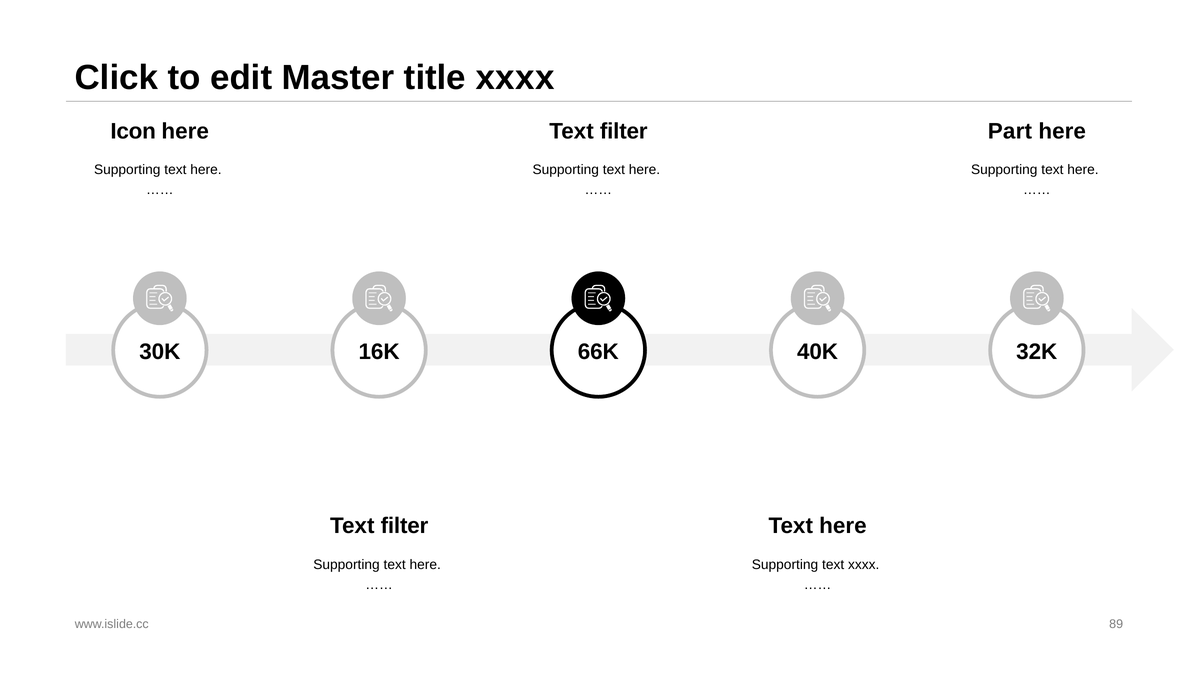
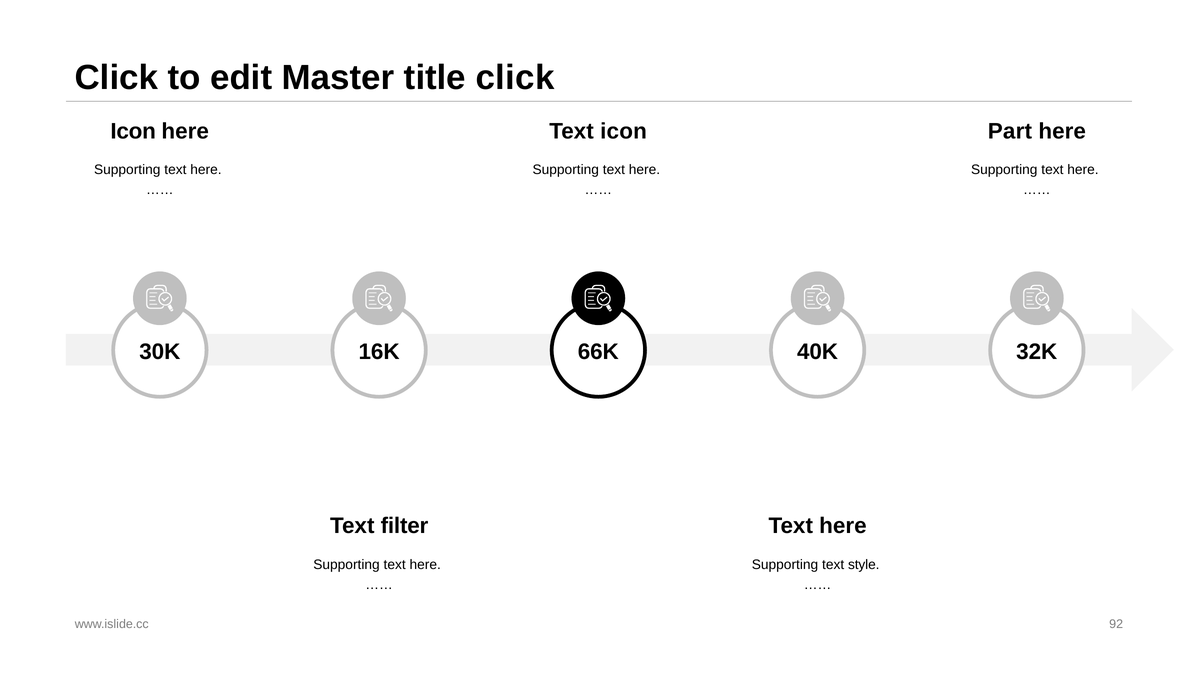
title xxxx: xxxx -> click
filter at (624, 131): filter -> icon
text xxxx: xxxx -> style
89: 89 -> 92
